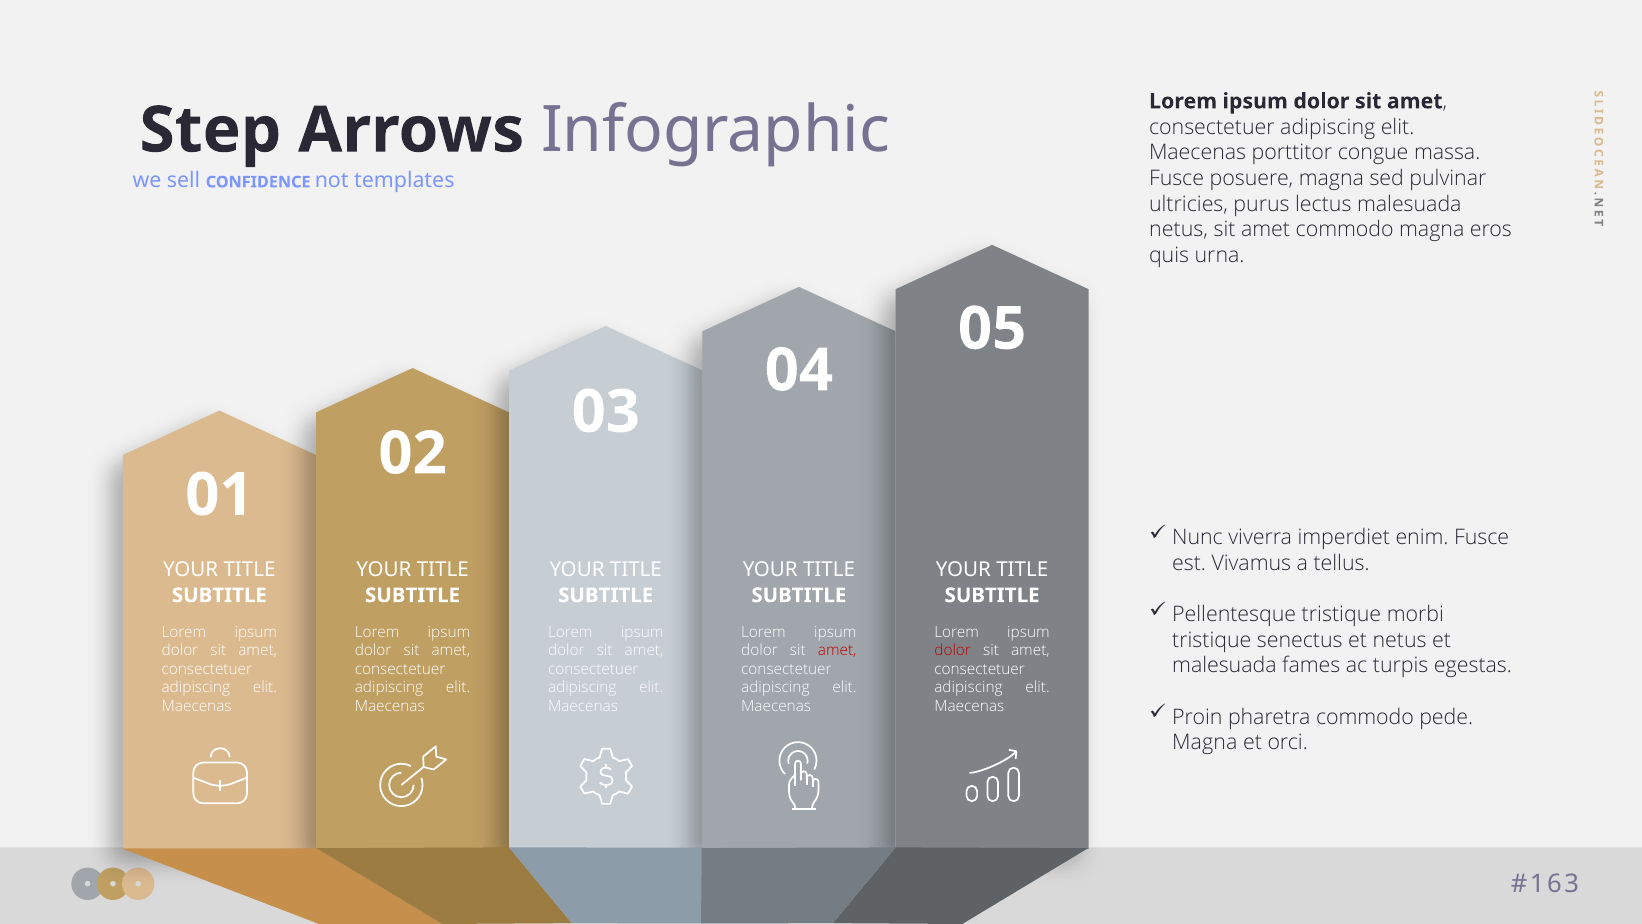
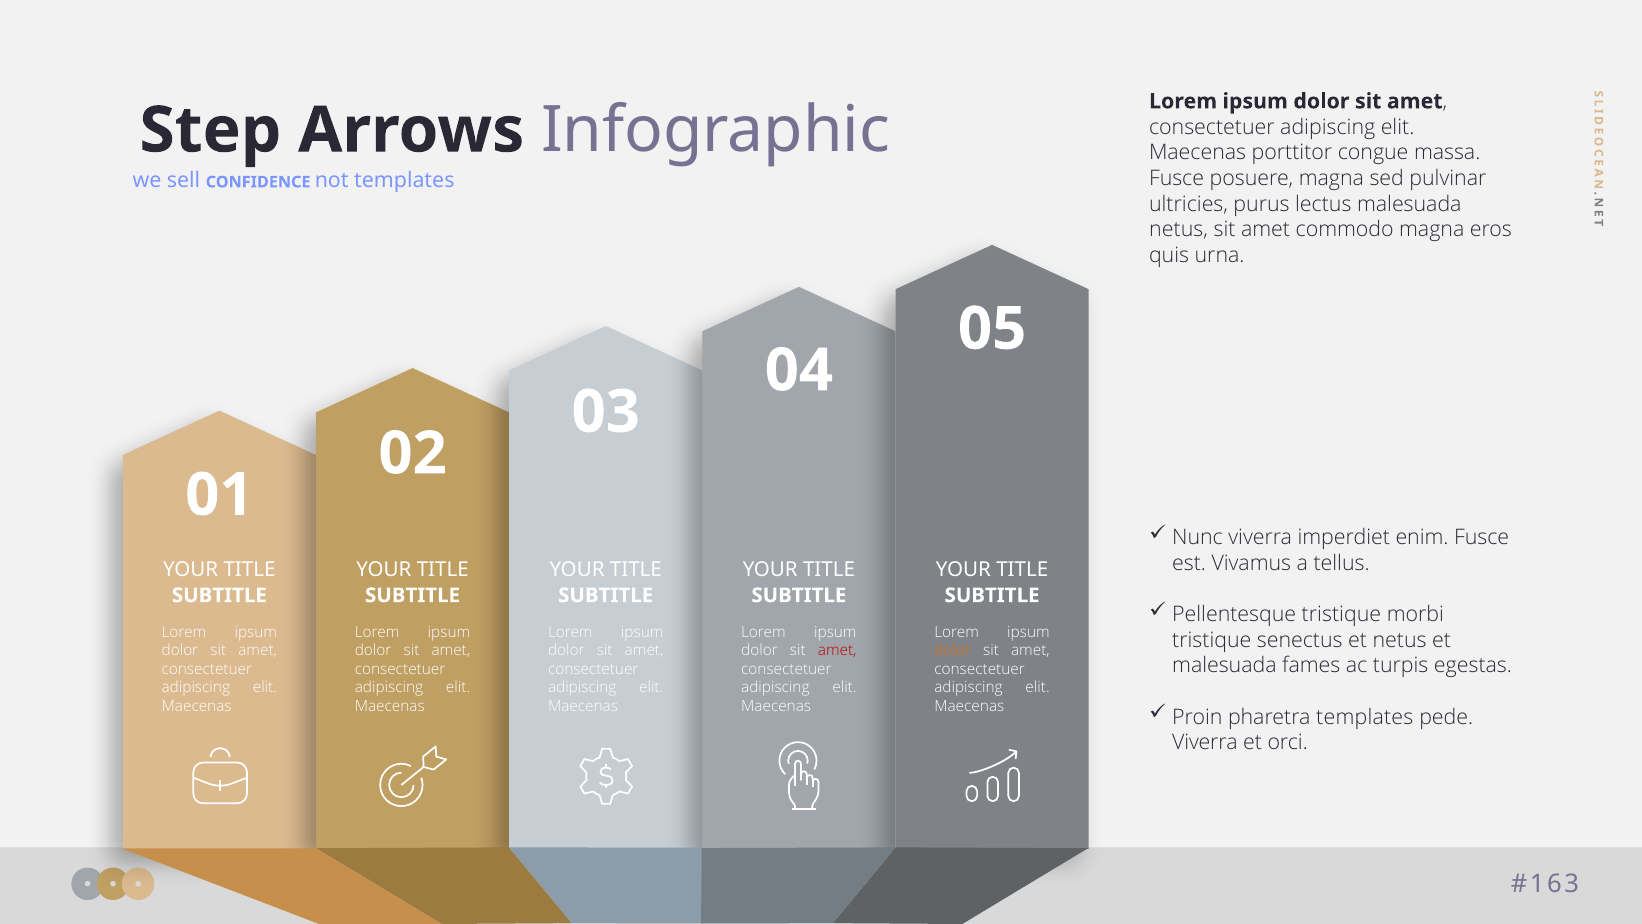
dolor at (953, 650) colour: red -> orange
pharetra commodo: commodo -> templates
Magna at (1205, 742): Magna -> Viverra
